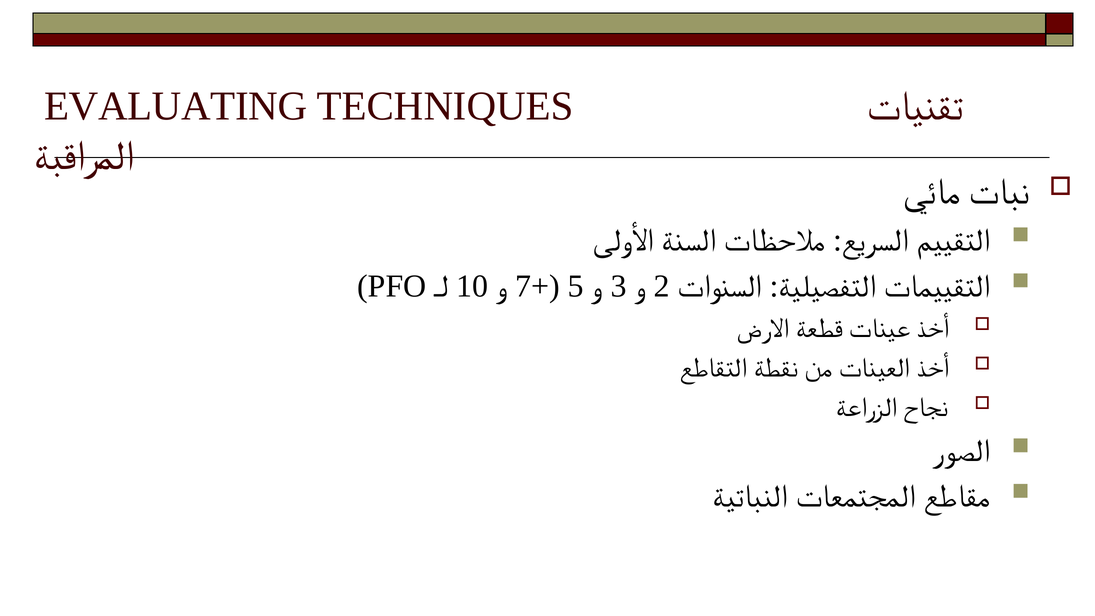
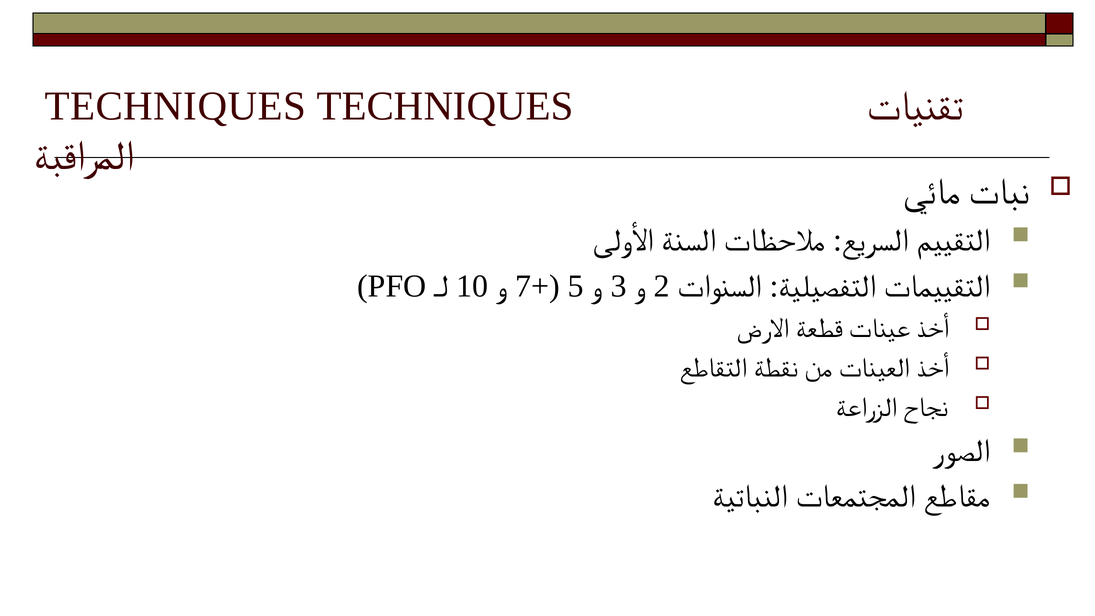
EVALUATING at (176, 106): EVALUATING -> TECHNIQUES
